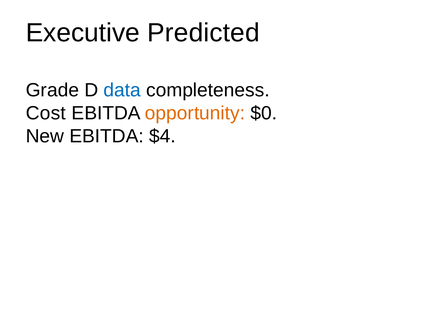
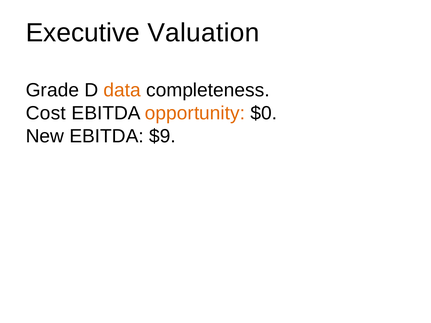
Predicted: Predicted -> Valuation
data colour: blue -> orange
$4: $4 -> $9
